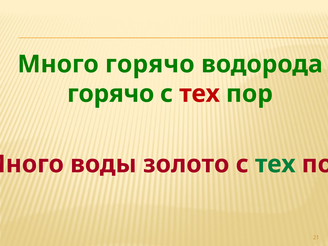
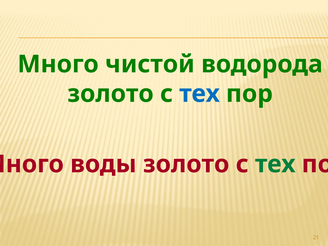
Много горячо: горячо -> чистой
горячо at (111, 94): горячо -> золото
тех at (200, 94) colour: red -> blue
